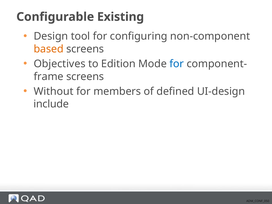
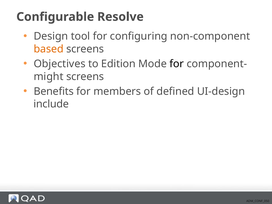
Existing: Existing -> Resolve
for at (177, 64) colour: blue -> black
frame: frame -> might
Without: Without -> Benefits
